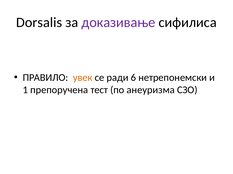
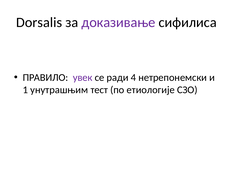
увек colour: orange -> purple
6: 6 -> 4
препоручена: препоручена -> унутрашњим
анеуризма: анеуризма -> етиологије
